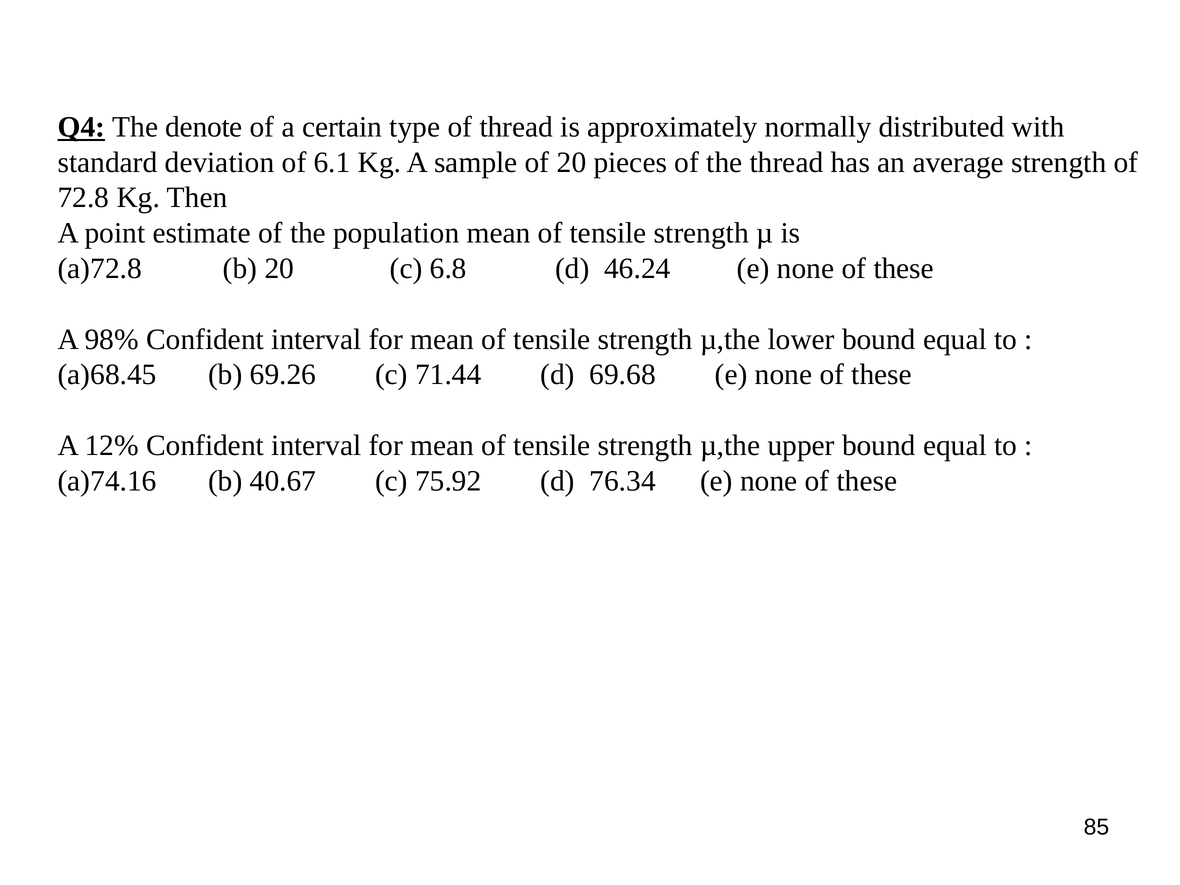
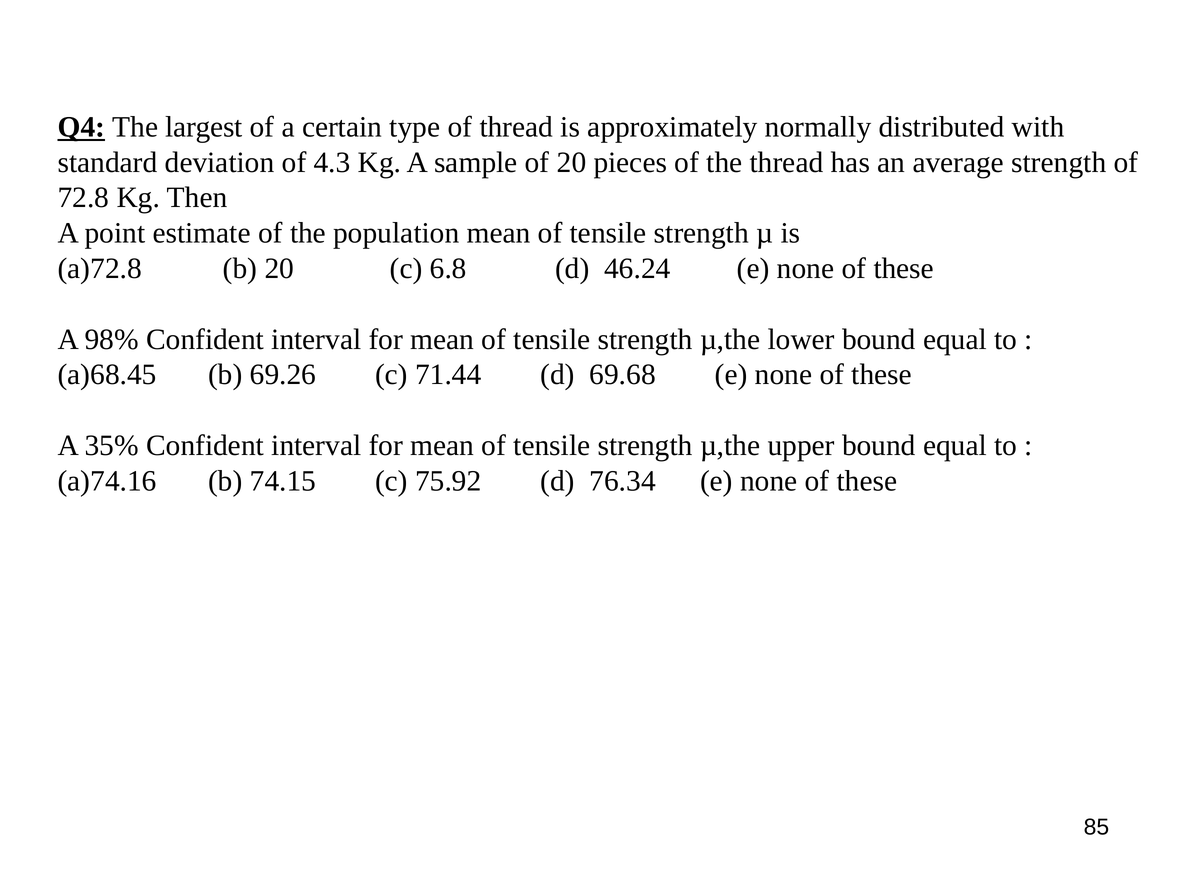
denote: denote -> largest
6.1: 6.1 -> 4.3
12%: 12% -> 35%
40.67: 40.67 -> 74.15
